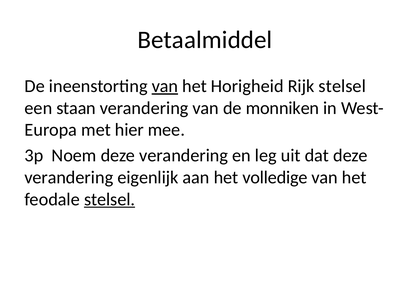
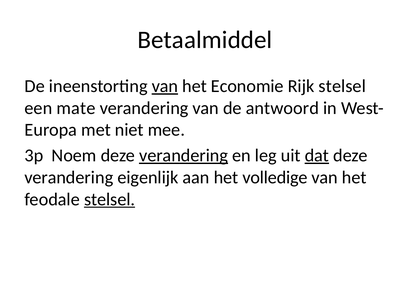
Horigheid: Horigheid -> Economie
staan: staan -> mate
monniken: monniken -> antwoord
hier: hier -> niet
verandering at (184, 155) underline: none -> present
dat underline: none -> present
